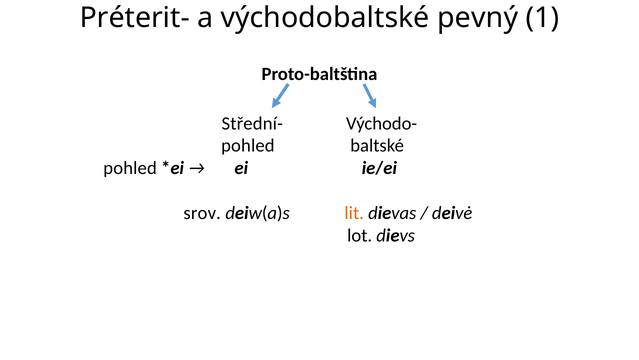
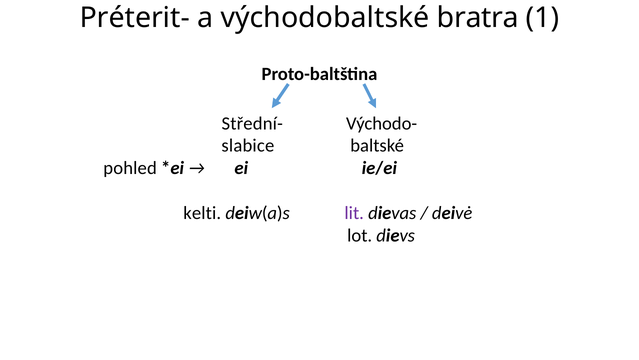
pevný: pevný -> bratra
pohled at (248, 146): pohled -> slabice
srov: srov -> kelti
lit colour: orange -> purple
